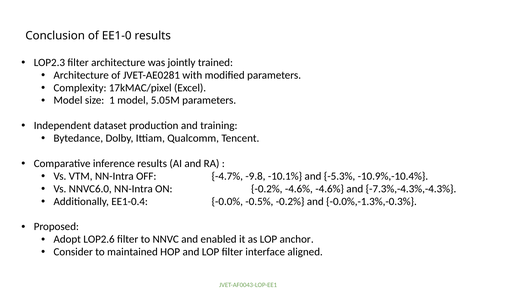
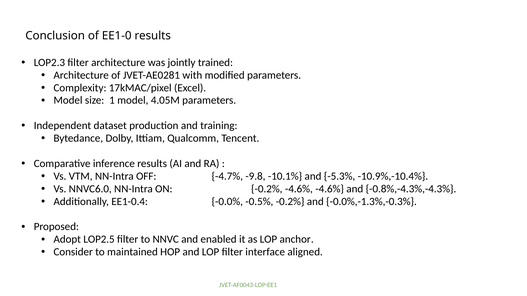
5.05M: 5.05M -> 4.05M
-7.3%,-4.3%,-4.3%: -7.3%,-4.3%,-4.3% -> -0.8%,-4.3%,-4.3%
LOP2.6: LOP2.6 -> LOP2.5
